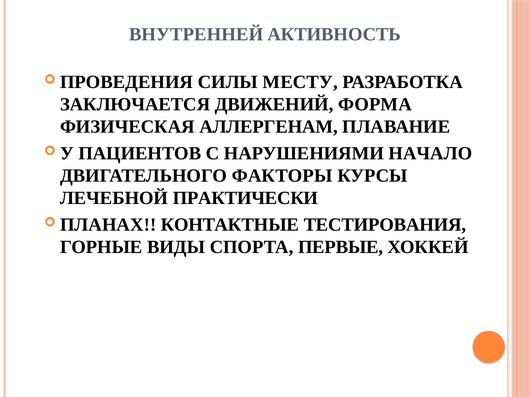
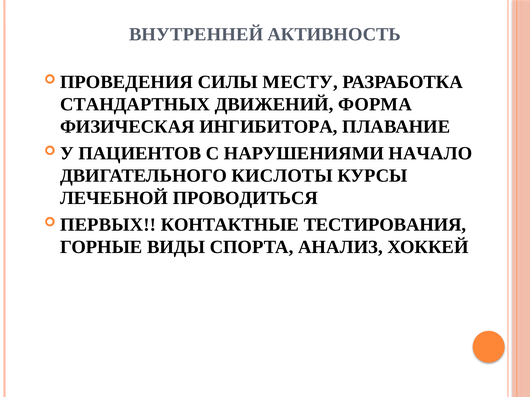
ЗАКЛЮЧАЕТСЯ: ЗАКЛЮЧАЕТСЯ -> СТАНДАРТНЫХ
АЛЛЕРГЕНАМ: АЛЛЕРГЕНАМ -> ИНГИБИТОРА
ФАКТОРЫ: ФАКТОРЫ -> КИСЛОТЫ
ПРАКТИЧЕСКИ: ПРАКТИЧЕСКИ -> ПРОВОДИТЬСЯ
ПЛАНАХ: ПЛАНАХ -> ПЕРВЫХ
ПЕРВЫЕ: ПЕРВЫЕ -> АНАЛИЗ
